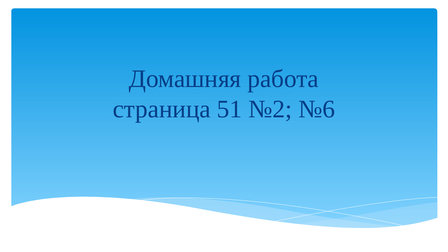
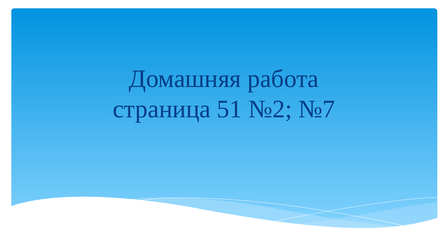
№6: №6 -> №7
